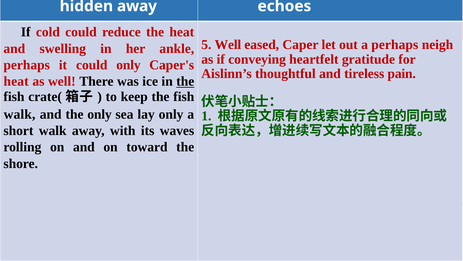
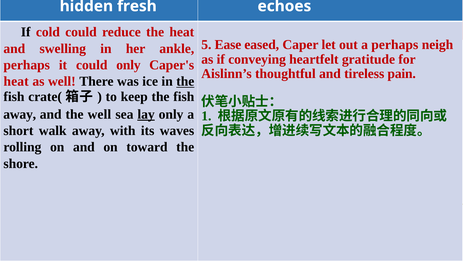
hidden away: away -> fresh
5 Well: Well -> Ease
walk at (20, 114): walk -> away
the only: only -> well
lay underline: none -> present
